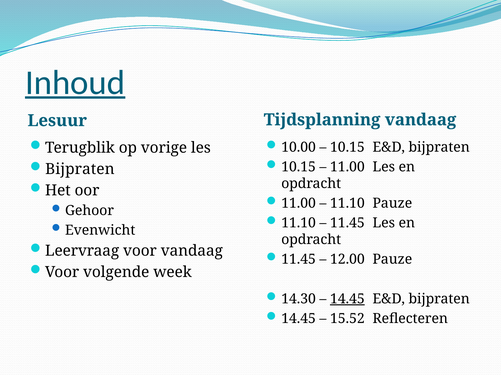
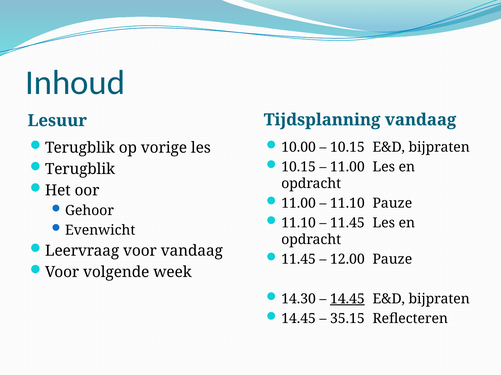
Inhoud underline: present -> none
Bijpraten at (80, 169): Bijpraten -> Terugblik
15.52: 15.52 -> 35.15
